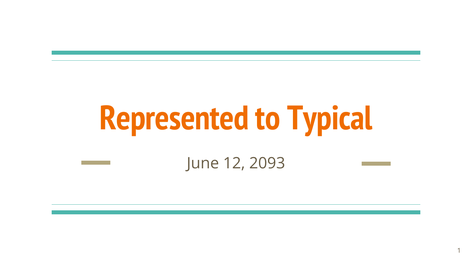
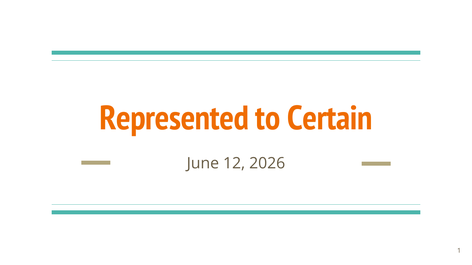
Typical: Typical -> Certain
2093: 2093 -> 2026
